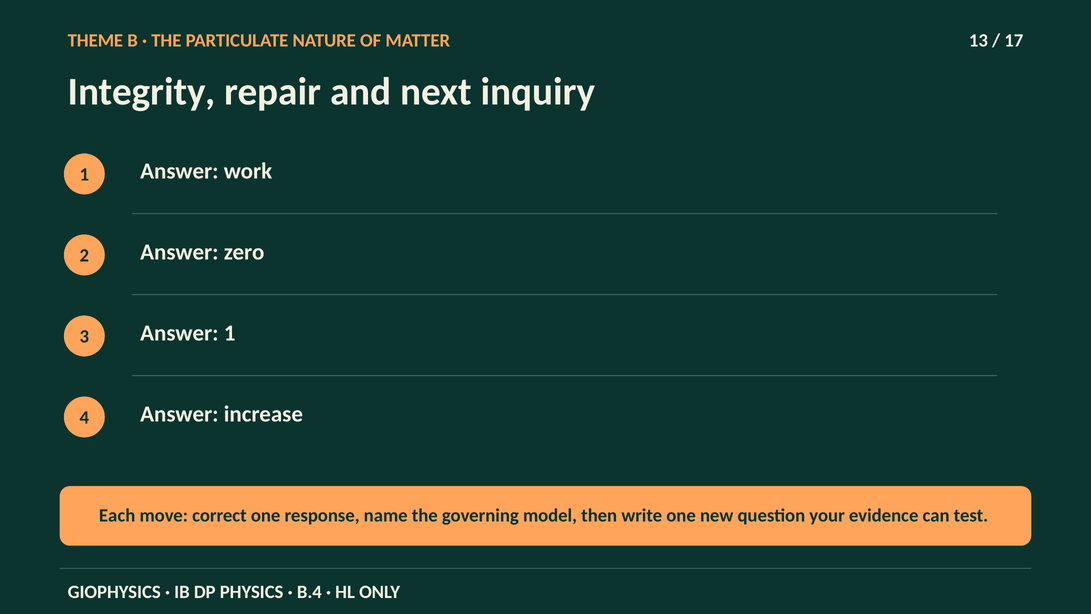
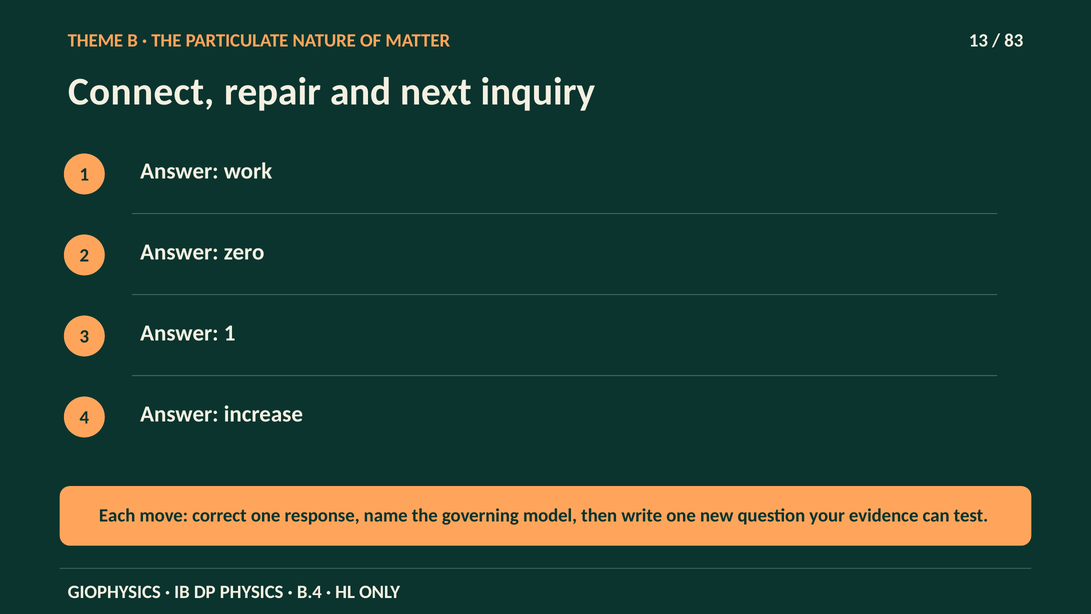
17: 17 -> 83
Integrity: Integrity -> Connect
